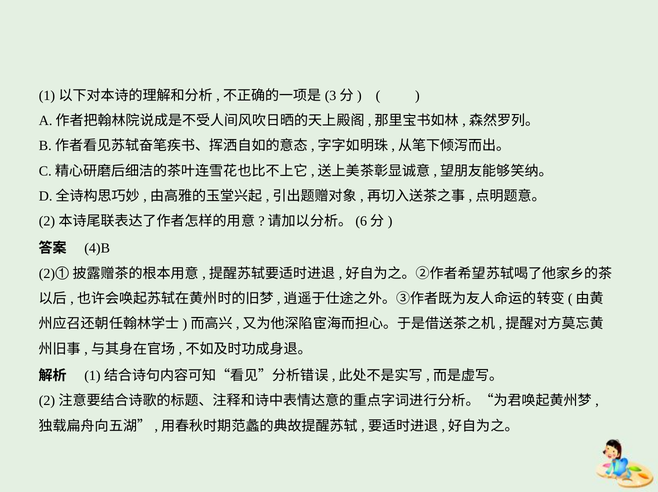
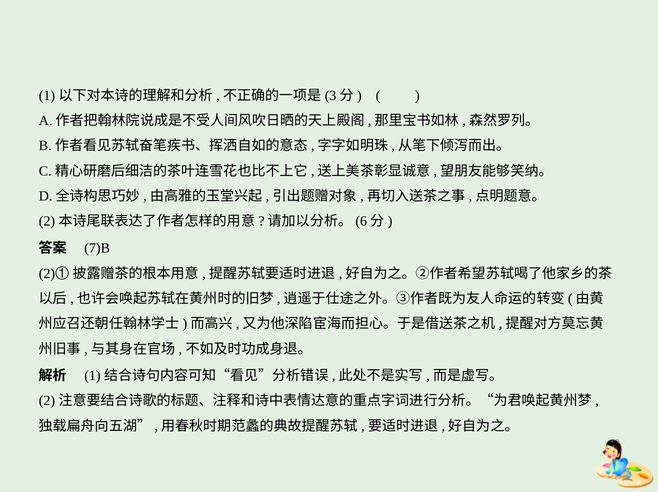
4)B: 4)B -> 7)B
